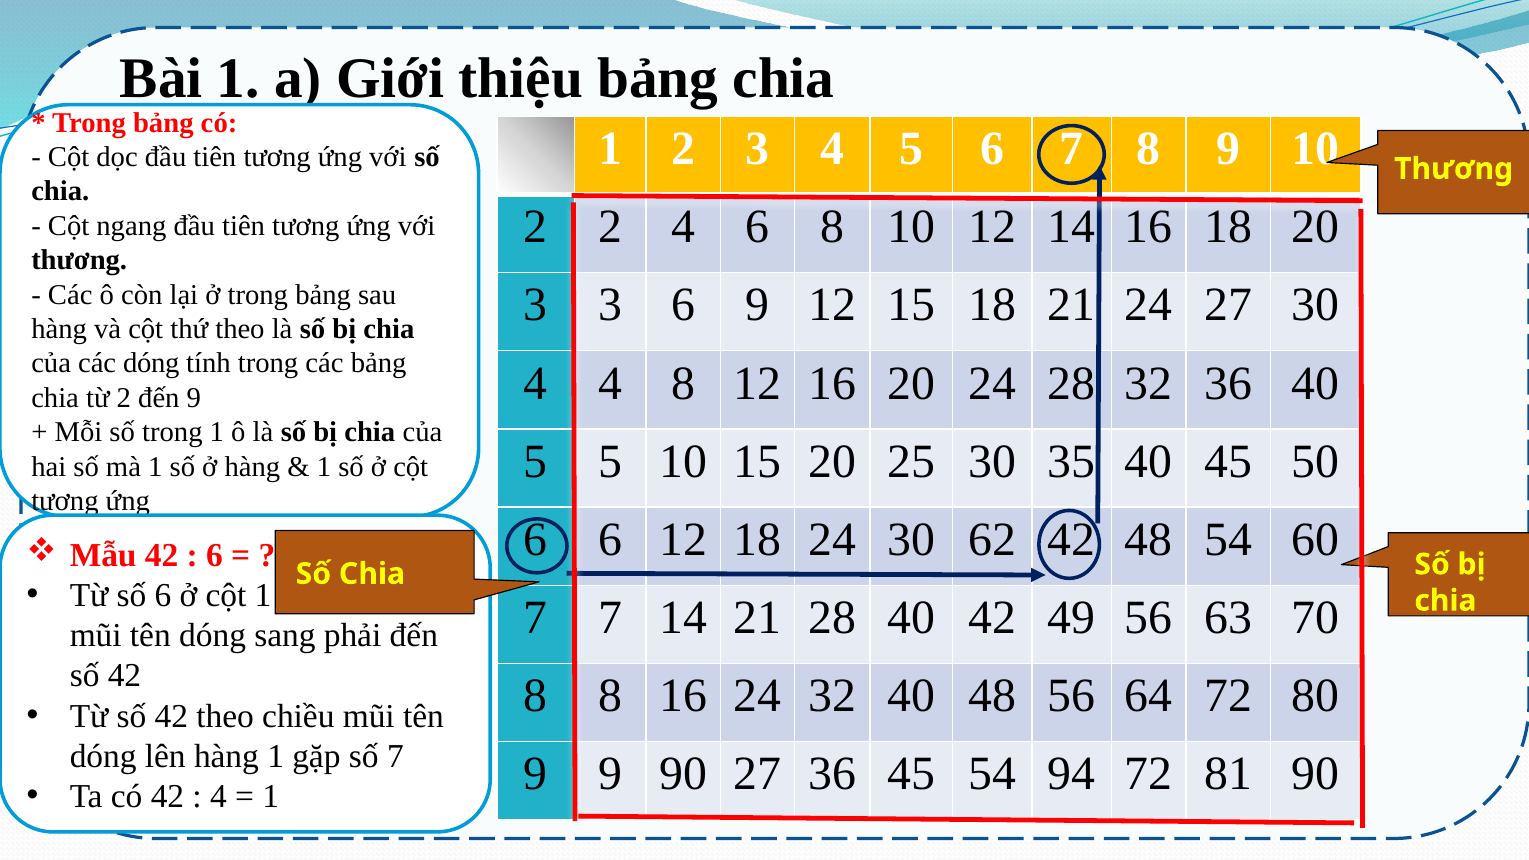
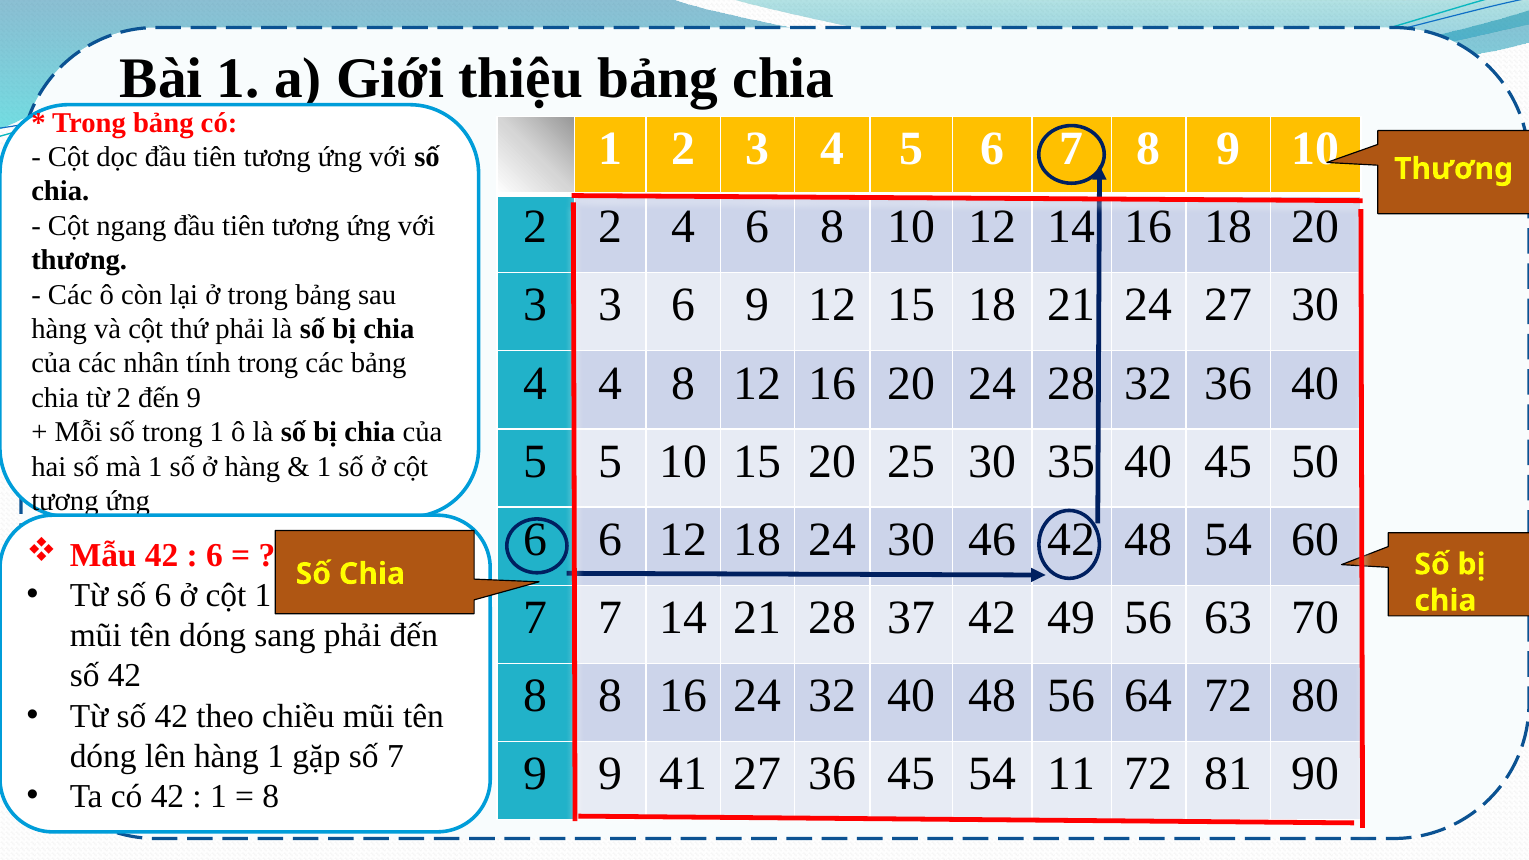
thứ theo: theo -> phải
các dóng: dóng -> nhân
62: 62 -> 46
28 40: 40 -> 37
9 90: 90 -> 41
94: 94 -> 11
4 at (219, 796): 4 -> 1
1 at (271, 796): 1 -> 8
